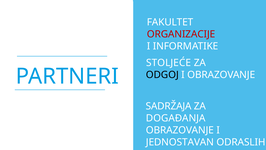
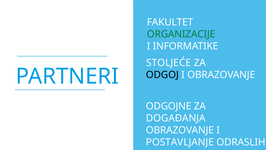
ORGANIZACIJE colour: red -> green
SADRŽAJA: SADRŽAJA -> ODGOJNE
JEDNOSTAVAN: JEDNOSTAVAN -> POSTAVLJANJE
